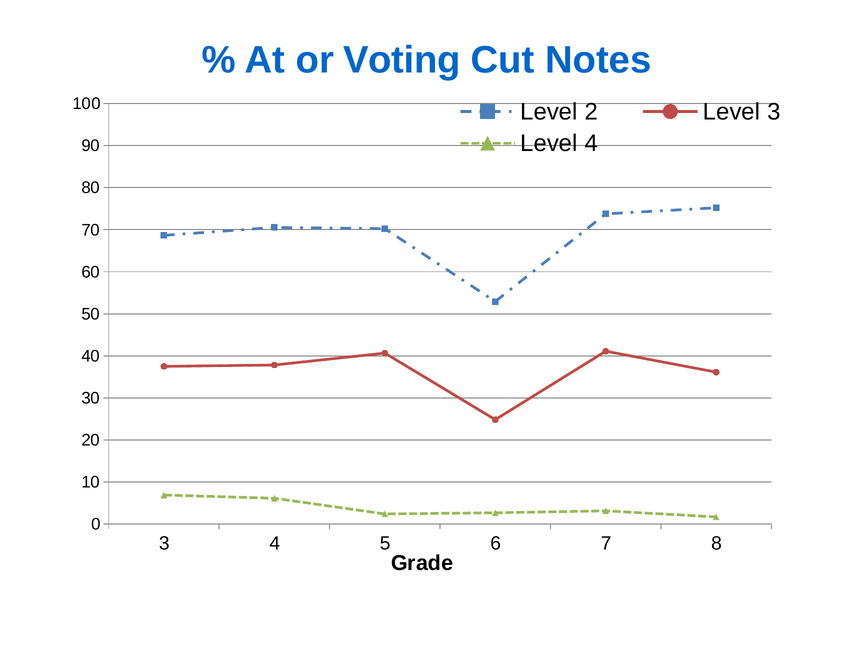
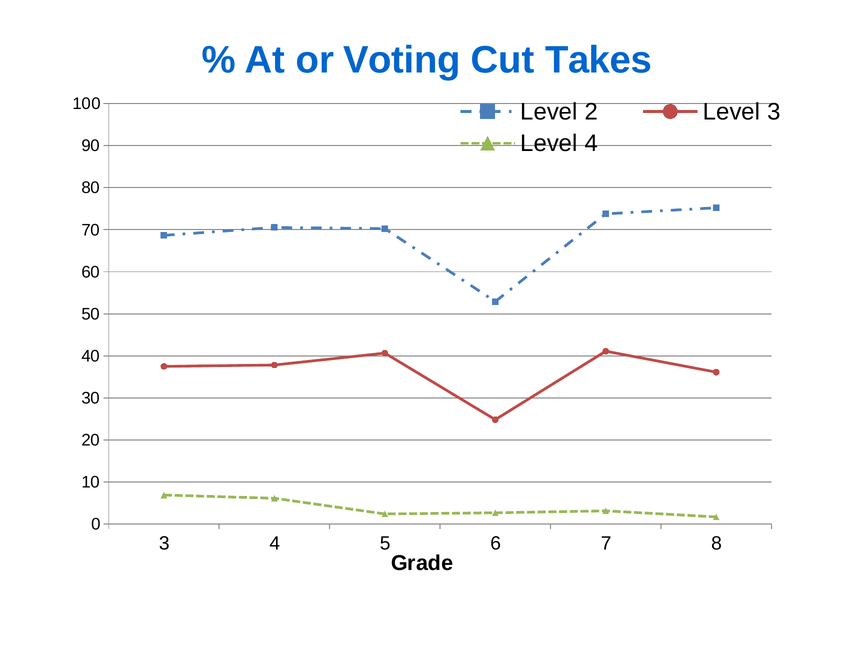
Notes: Notes -> Takes
